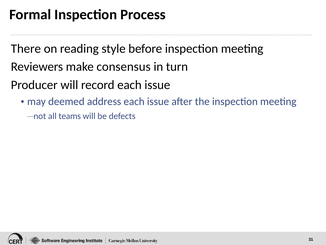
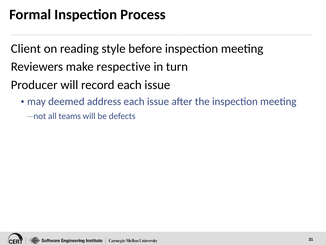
There: There -> Client
consensus: consensus -> respective
